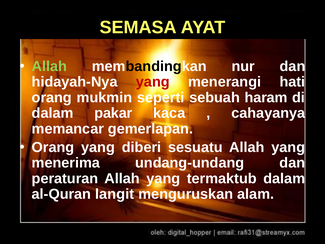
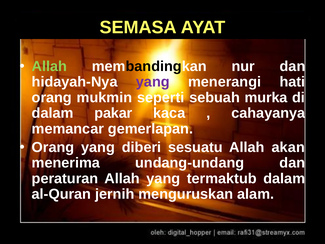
yang at (153, 82) colour: red -> purple
haram: haram -> murka
yang at (288, 147): yang -> akan
langit: langit -> jernih
